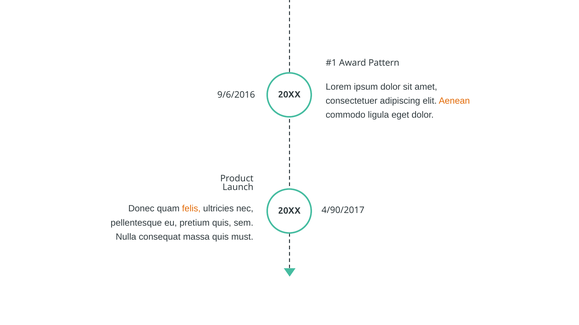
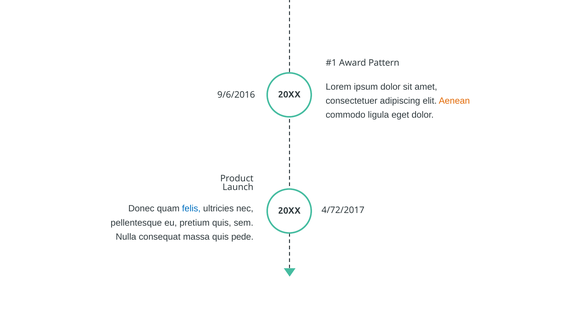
felis colour: orange -> blue
4/90/2017: 4/90/2017 -> 4/72/2017
must: must -> pede
